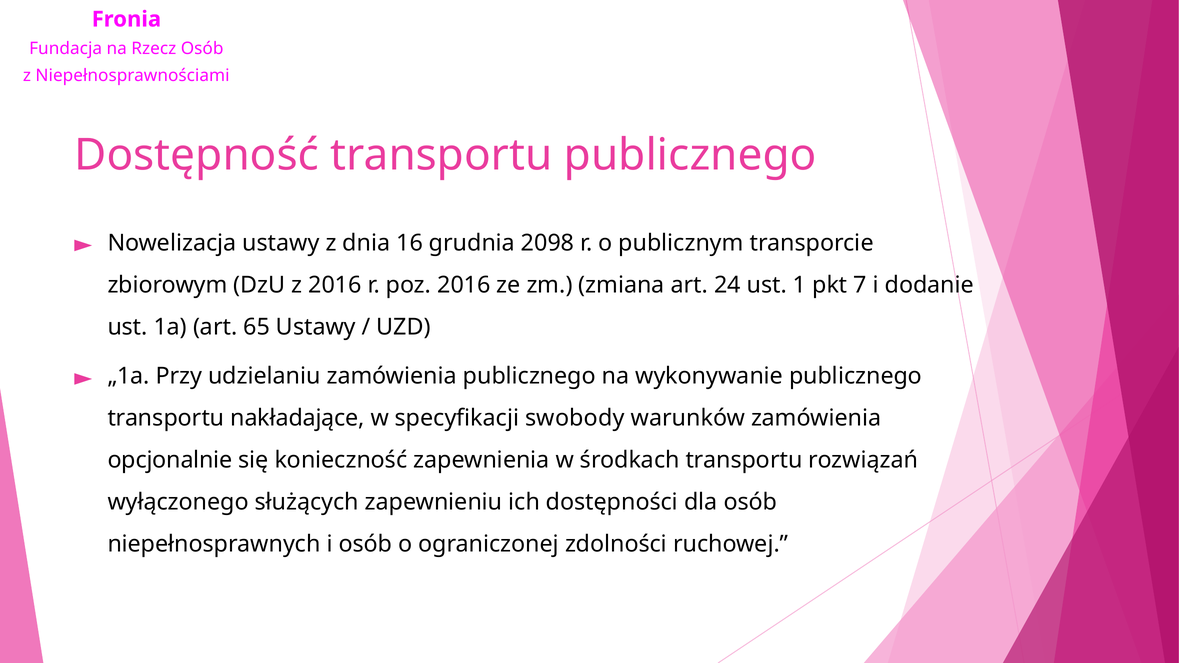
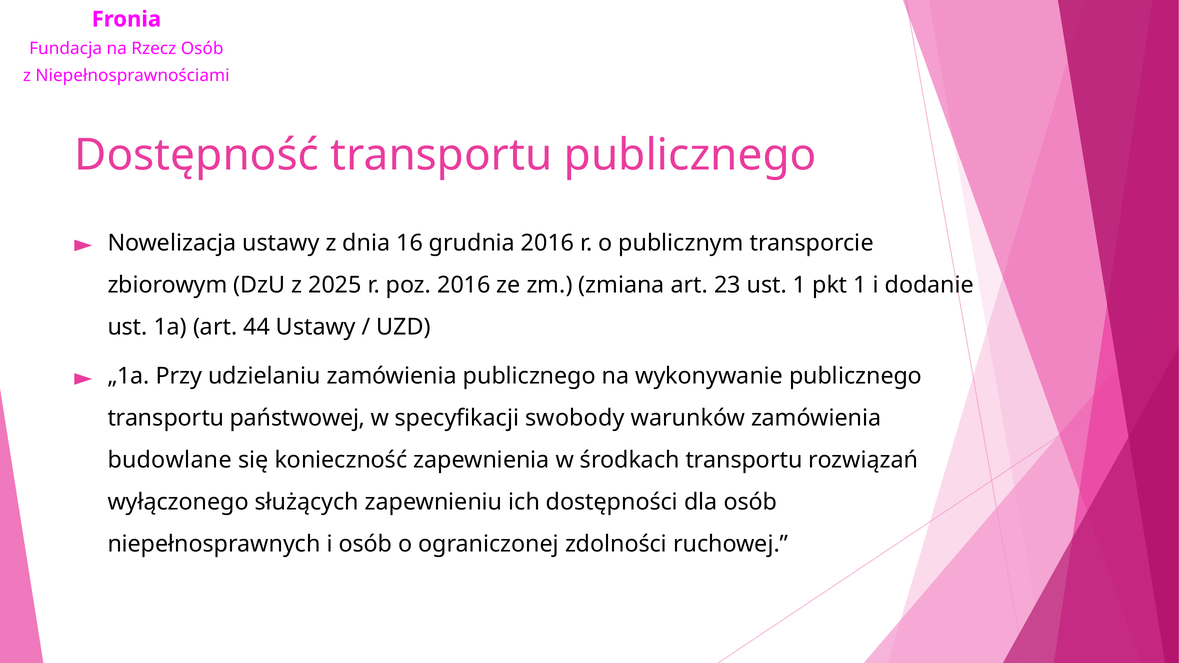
grudnia 2098: 2098 -> 2016
z 2016: 2016 -> 2025
24: 24 -> 23
pkt 7: 7 -> 1
65: 65 -> 44
nakładające: nakładające -> państwowej
opcjonalnie: opcjonalnie -> budowlane
